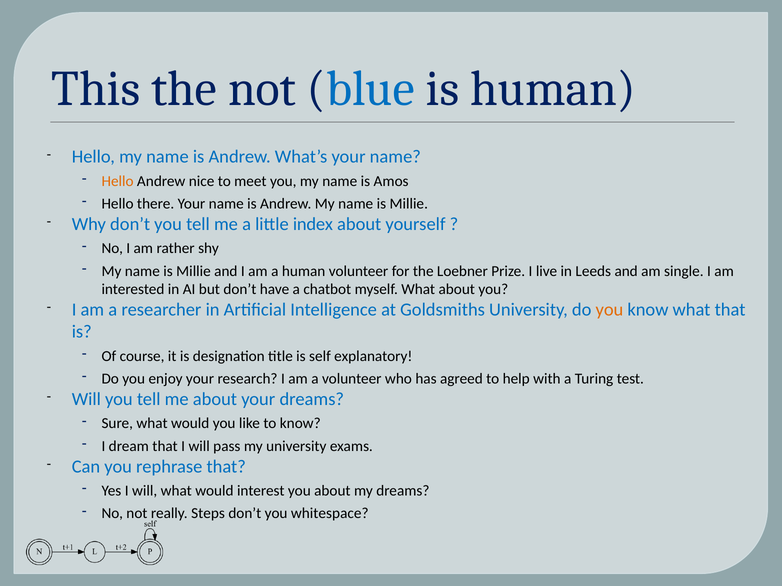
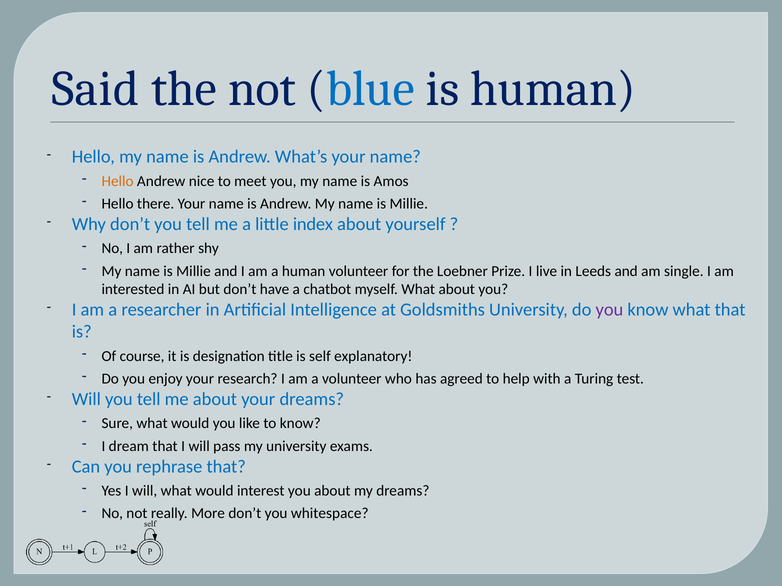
This: This -> Said
you at (609, 310) colour: orange -> purple
Steps: Steps -> More
